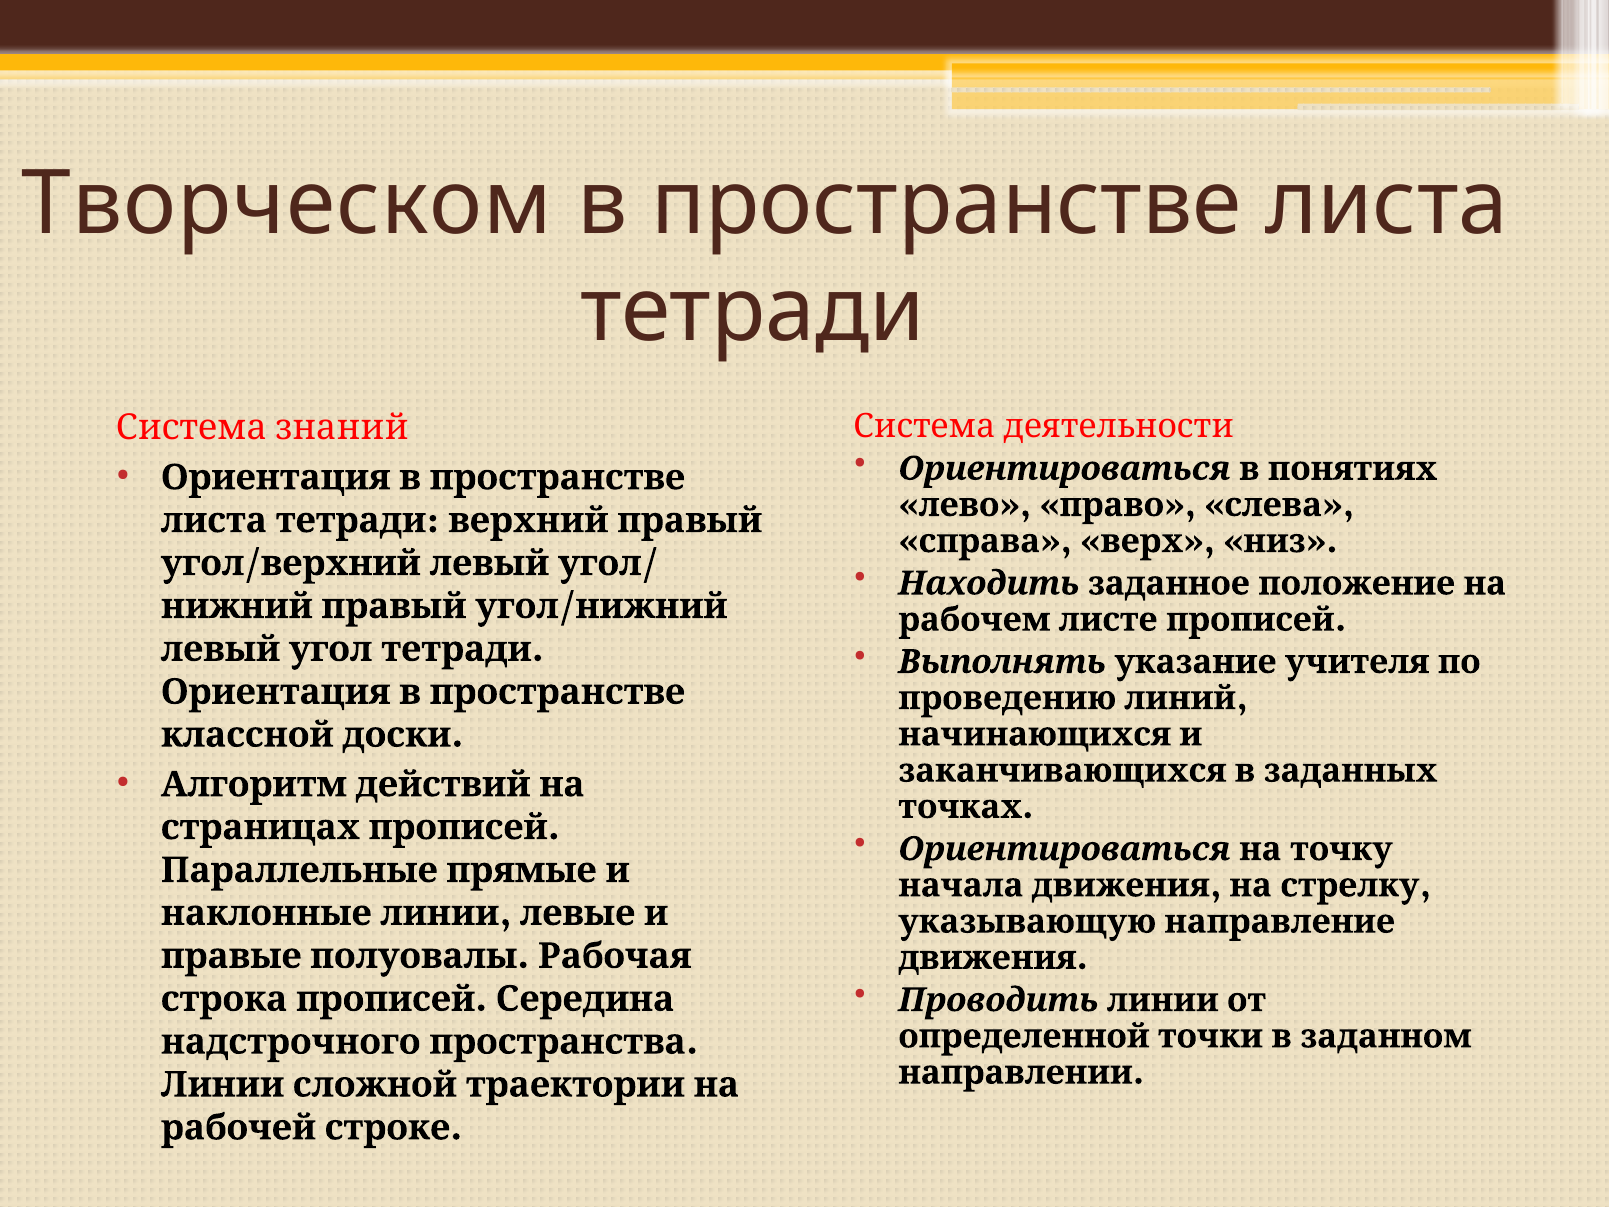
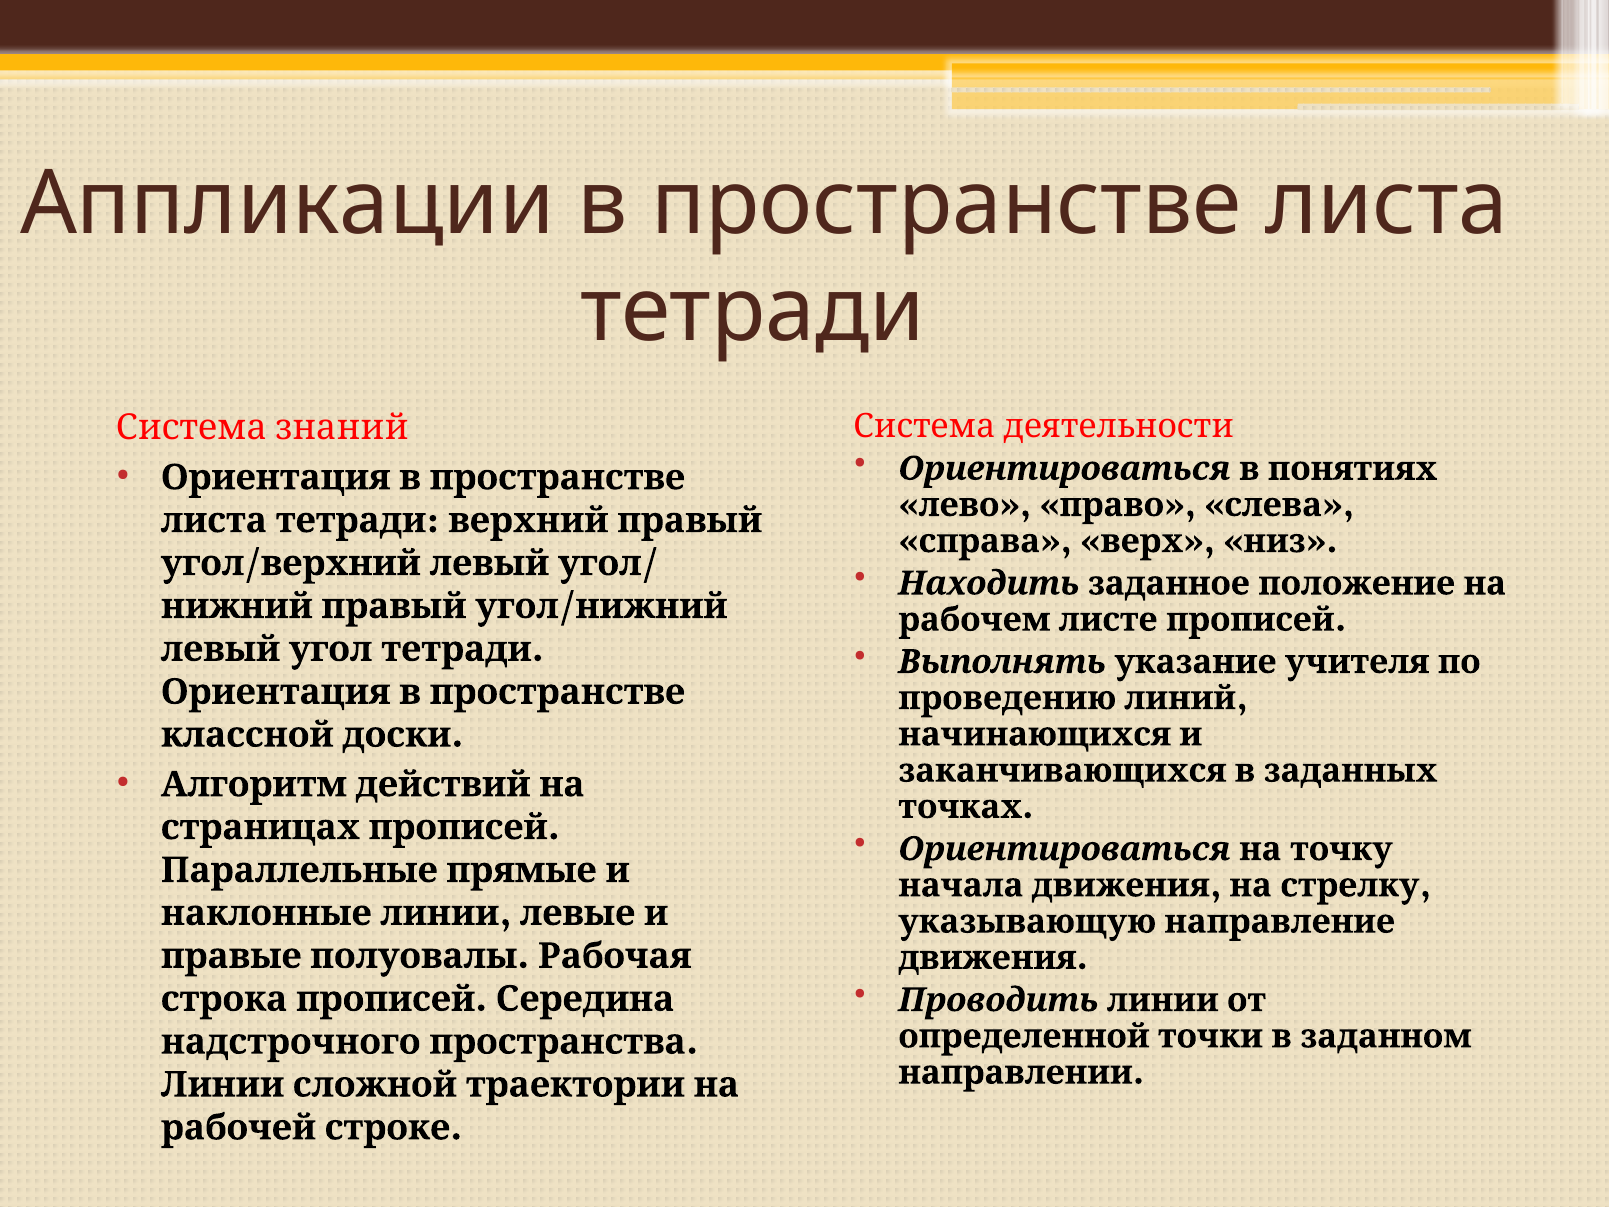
Творческом: Творческом -> Аппликации
